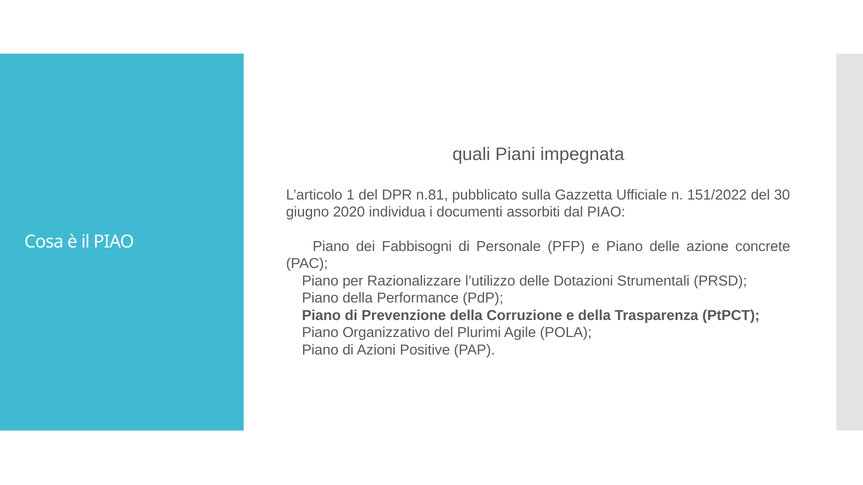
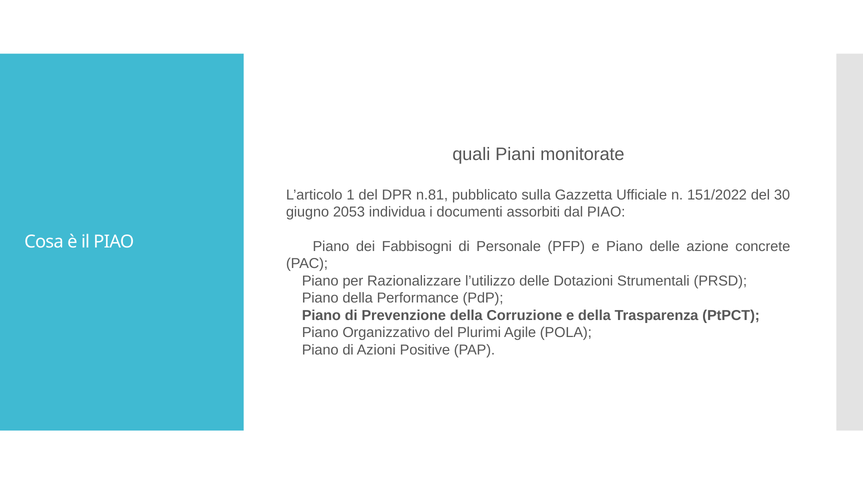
impegnata: impegnata -> monitorate
2020: 2020 -> 2053
